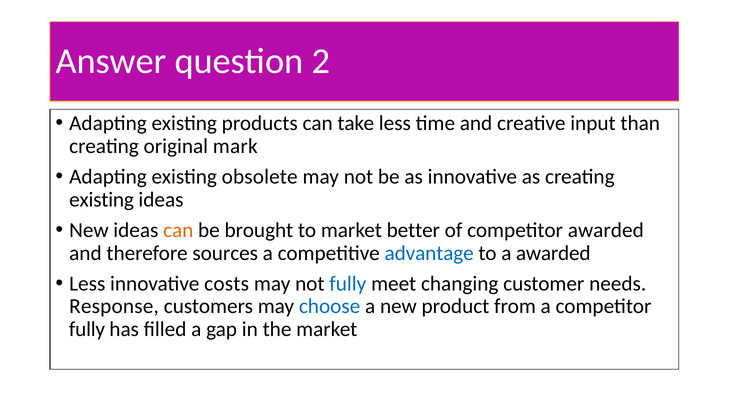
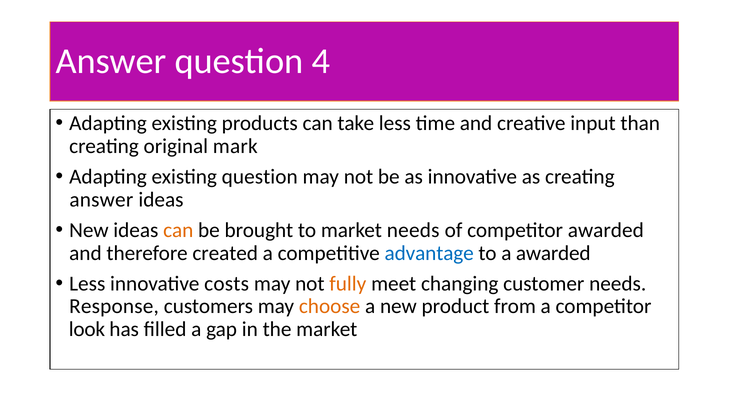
2: 2 -> 4
existing obsolete: obsolete -> question
existing at (102, 200): existing -> answer
market better: better -> needs
sources: sources -> created
fully at (348, 284) colour: blue -> orange
choose colour: blue -> orange
fully at (87, 329): fully -> look
